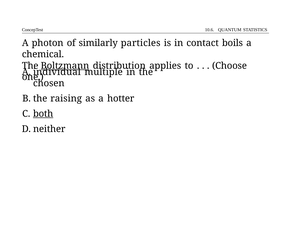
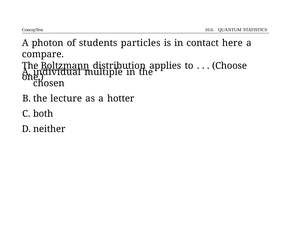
similarly: similarly -> students
boils: boils -> here
chemical: chemical -> compare
raising: raising -> lecture
both underline: present -> none
